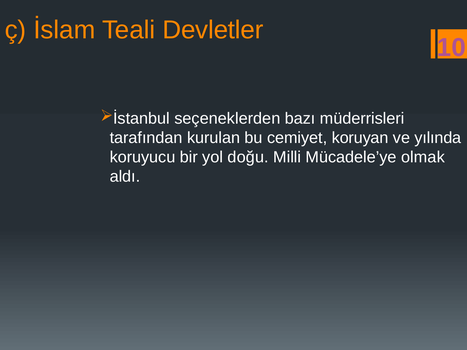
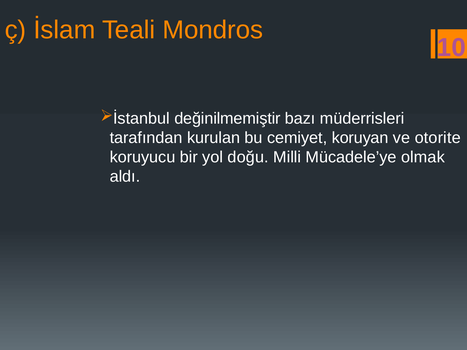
Devletler: Devletler -> Mondros
seçeneklerden: seçeneklerden -> değinilmemiştir
yılında: yılında -> otorite
